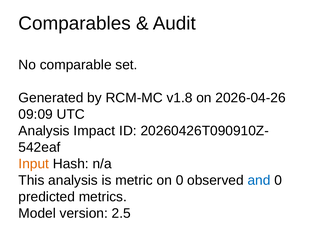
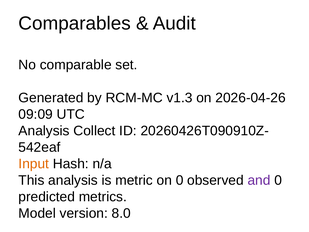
v1.8: v1.8 -> v1.3
Impact: Impact -> Collect
and colour: blue -> purple
2.5: 2.5 -> 8.0
